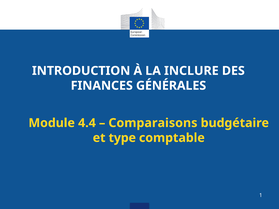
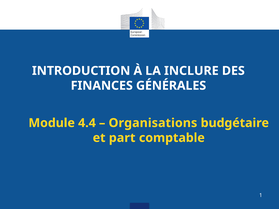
Comparaisons: Comparaisons -> Organisations
type: type -> part
